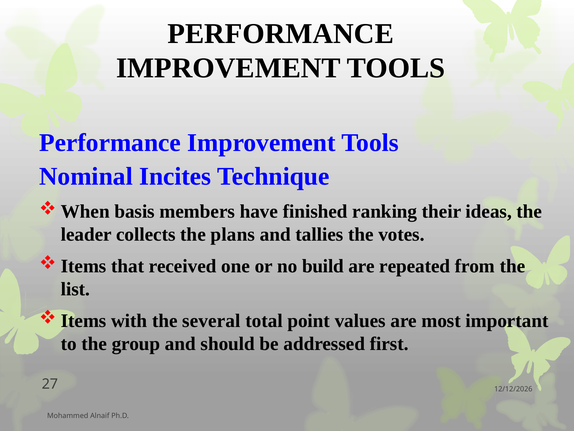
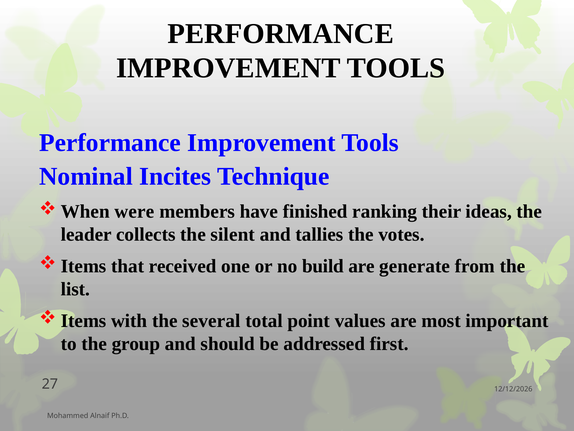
basis: basis -> were
plans: plans -> silent
repeated: repeated -> generate
